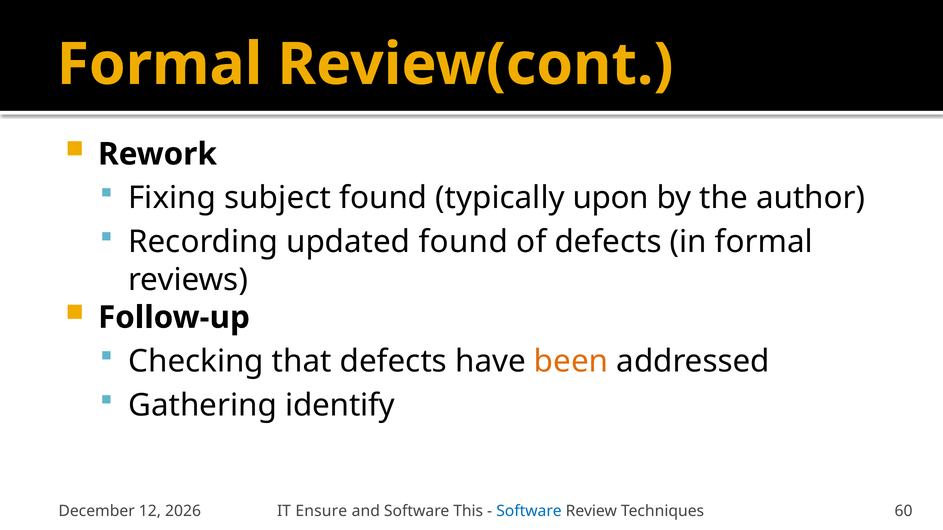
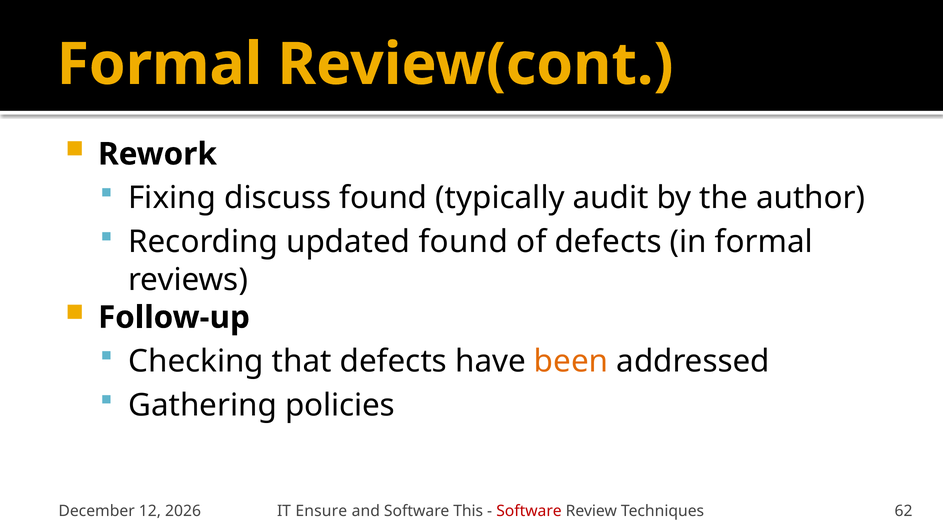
subject: subject -> discuss
upon: upon -> audit
identify: identify -> policies
Software at (529, 511) colour: blue -> red
60: 60 -> 62
